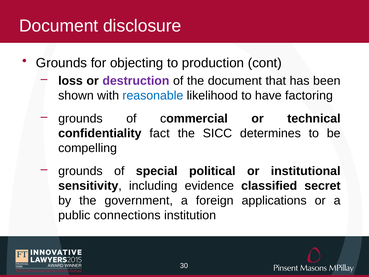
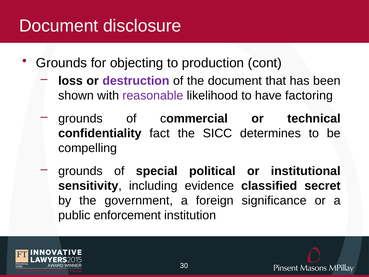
reasonable colour: blue -> purple
applications: applications -> significance
connections: connections -> enforcement
